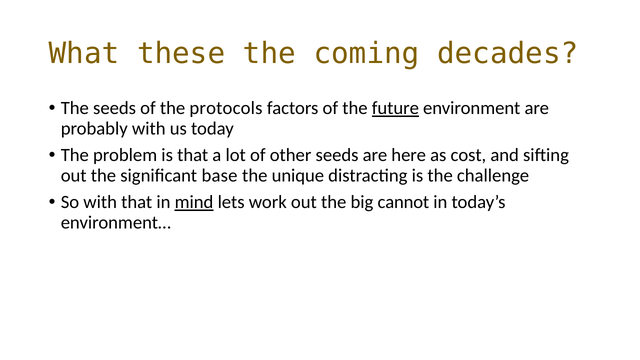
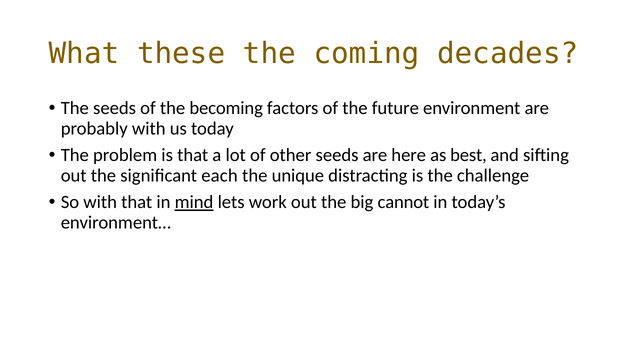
protocols: protocols -> becoming
future underline: present -> none
cost: cost -> best
base: base -> each
